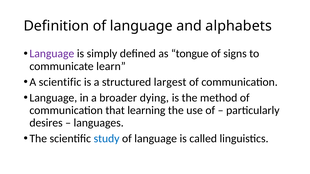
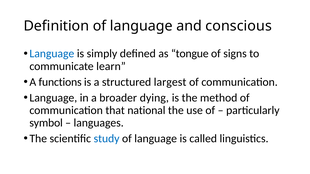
alphabets: alphabets -> conscious
Language at (52, 54) colour: purple -> blue
A scientific: scientific -> functions
learning: learning -> national
desires: desires -> symbol
